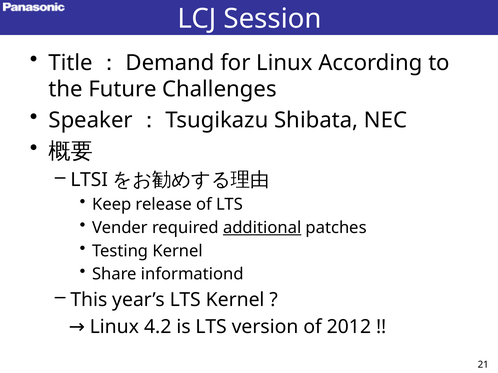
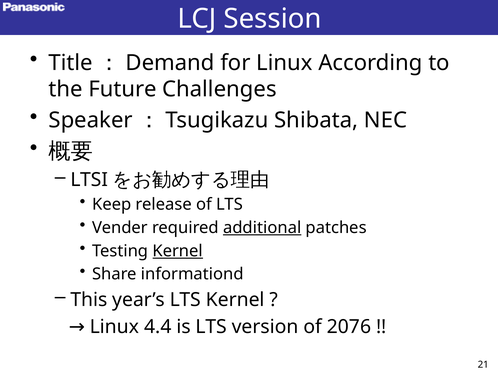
Kernel at (178, 251) underline: none -> present
4.2: 4.2 -> 4.4
2012: 2012 -> 2076
